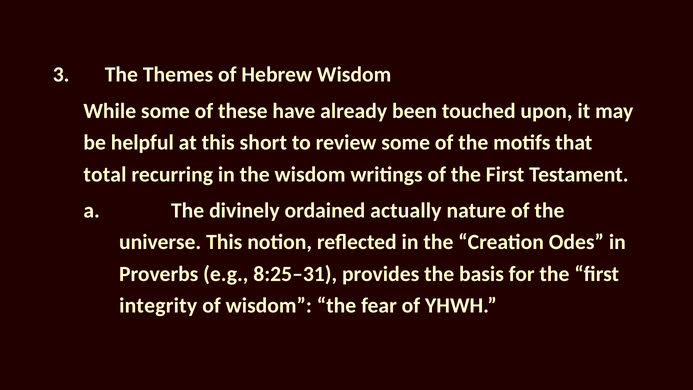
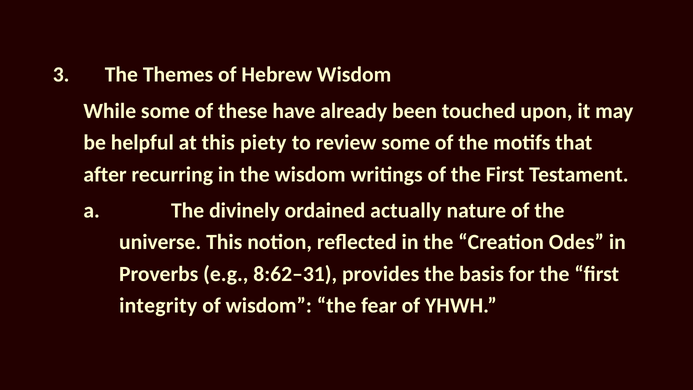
short: short -> piety
total: total -> after
8:25–31: 8:25–31 -> 8:62–31
